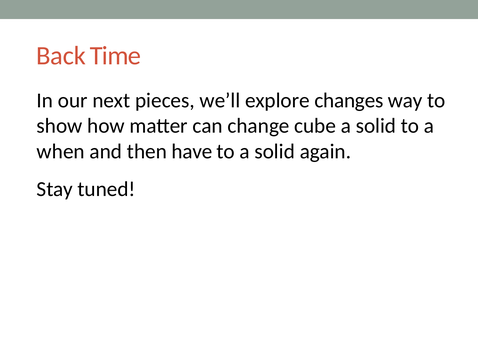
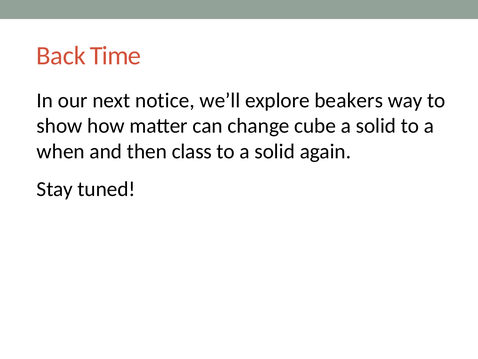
pieces: pieces -> notice
changes: changes -> beakers
have: have -> class
